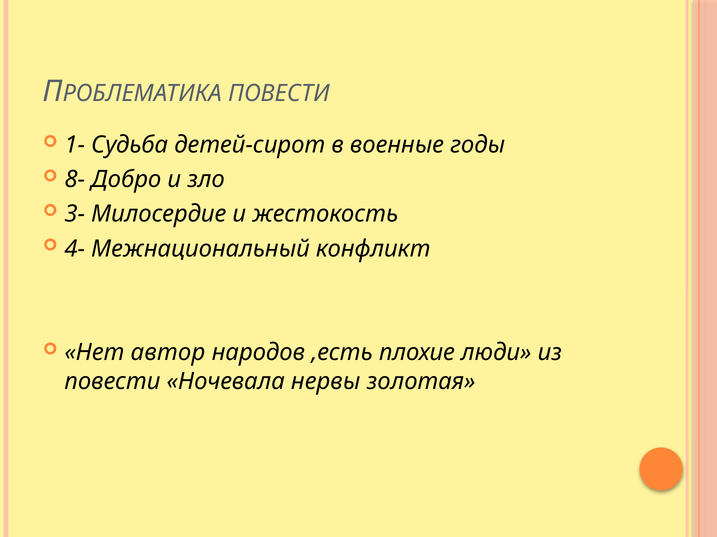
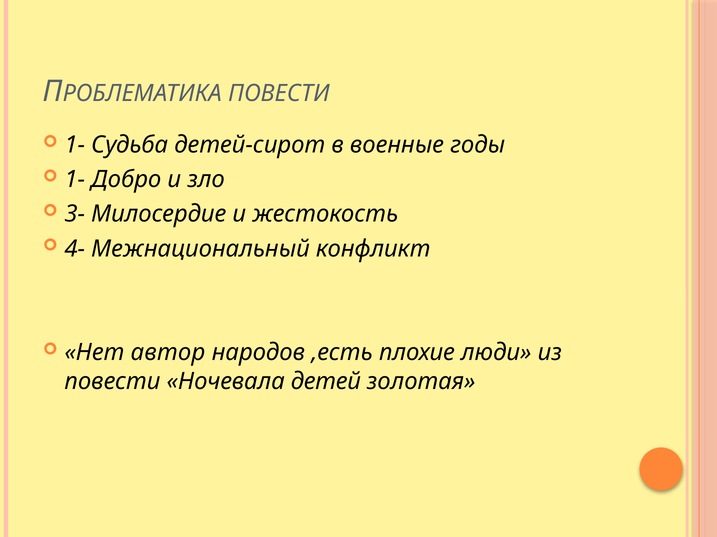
8- at (75, 180): 8- -> 1-
нервы: нервы -> детей
